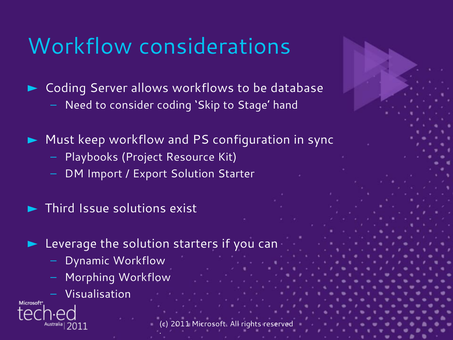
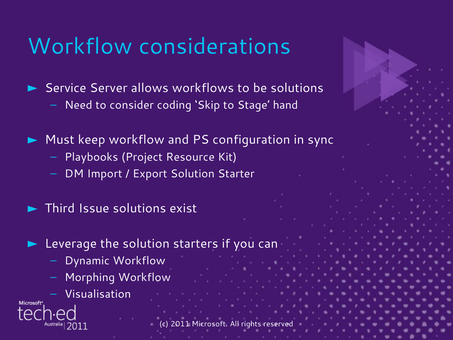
Coding at (65, 88): Coding -> Service
be database: database -> solutions
